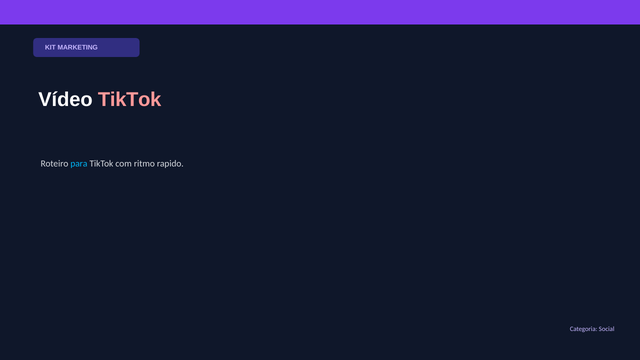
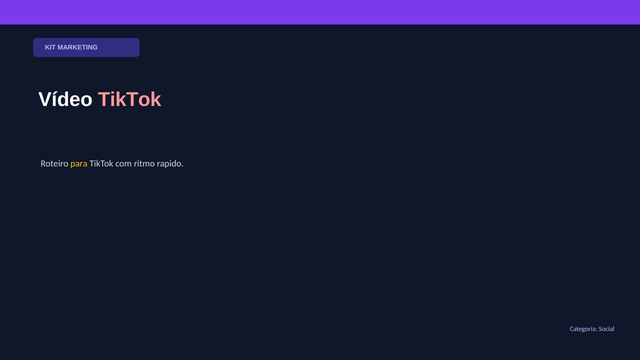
para colour: light blue -> yellow
